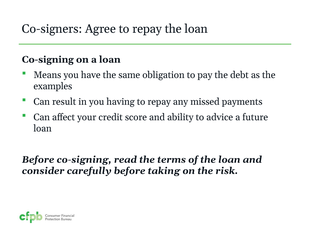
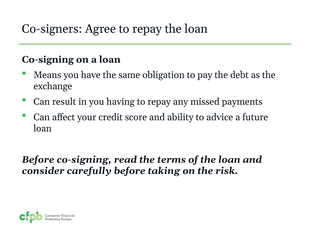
examples: examples -> exchange
